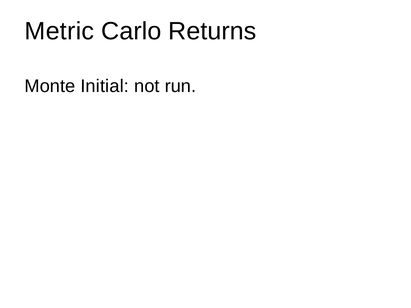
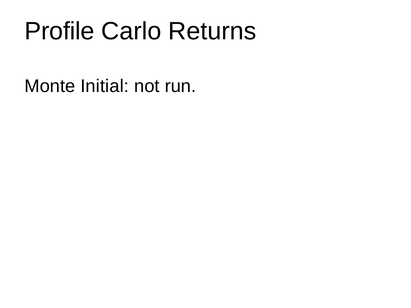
Metric: Metric -> Profile
